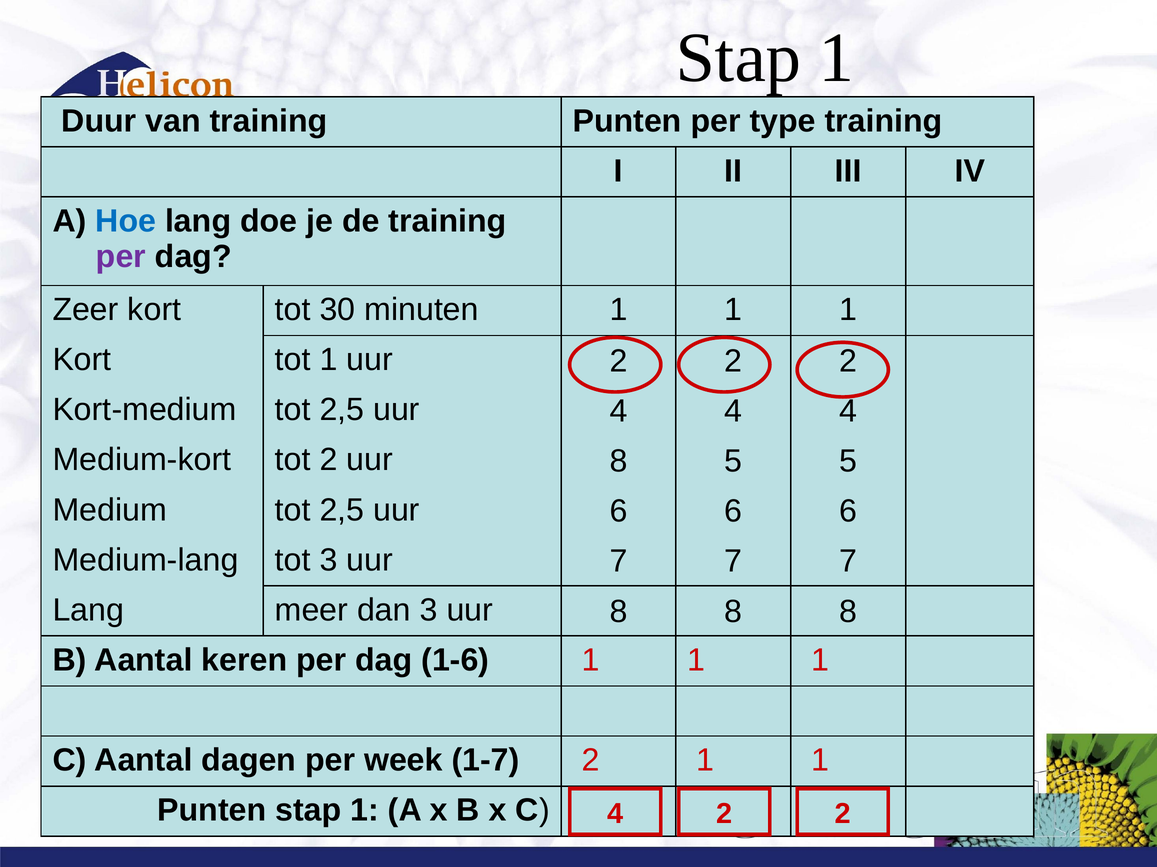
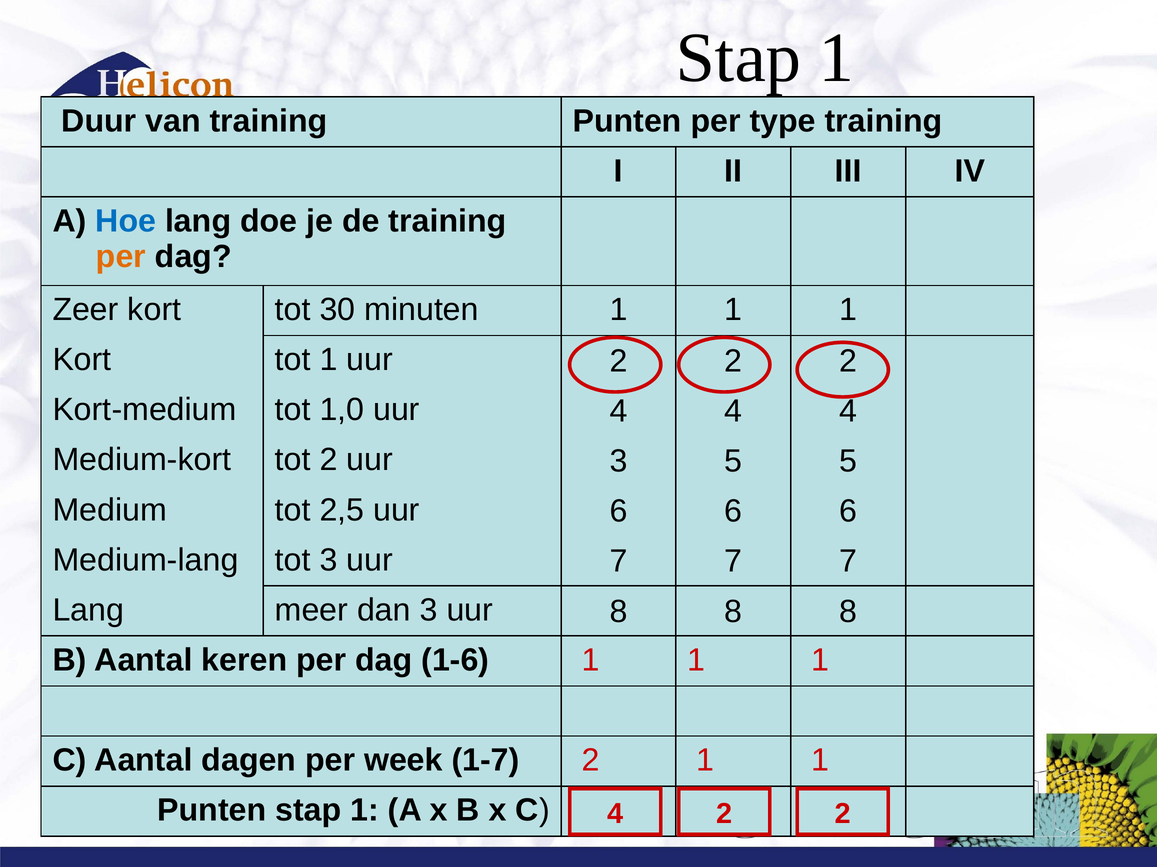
per at (121, 257) colour: purple -> orange
Kort-medium tot 2,5: 2,5 -> 1,0
2 uur 8: 8 -> 3
